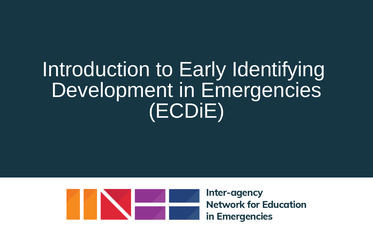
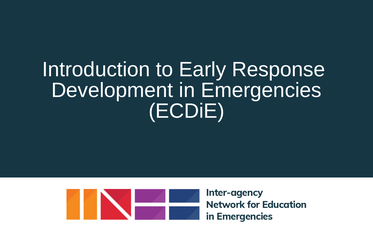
Identifying: Identifying -> Response
